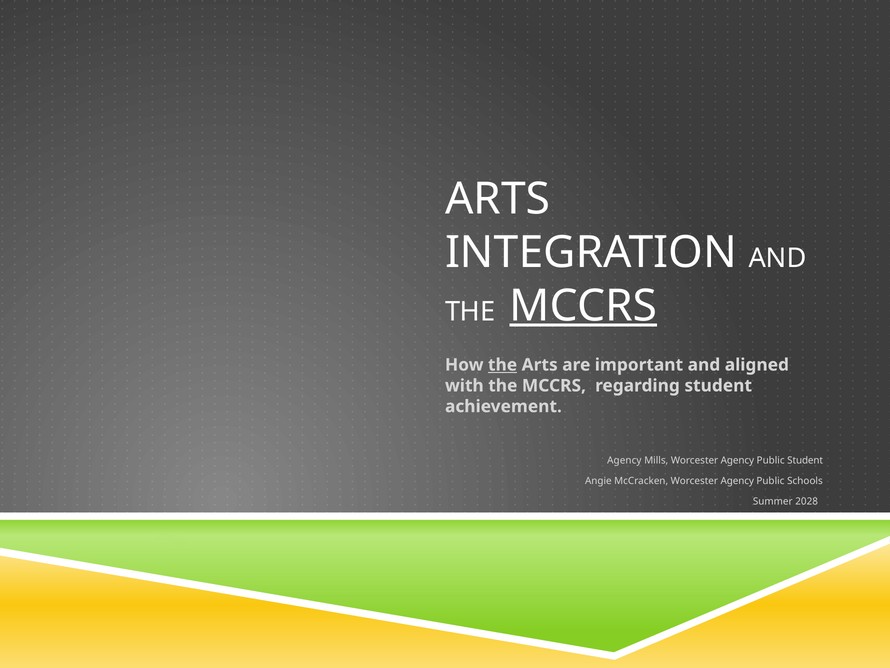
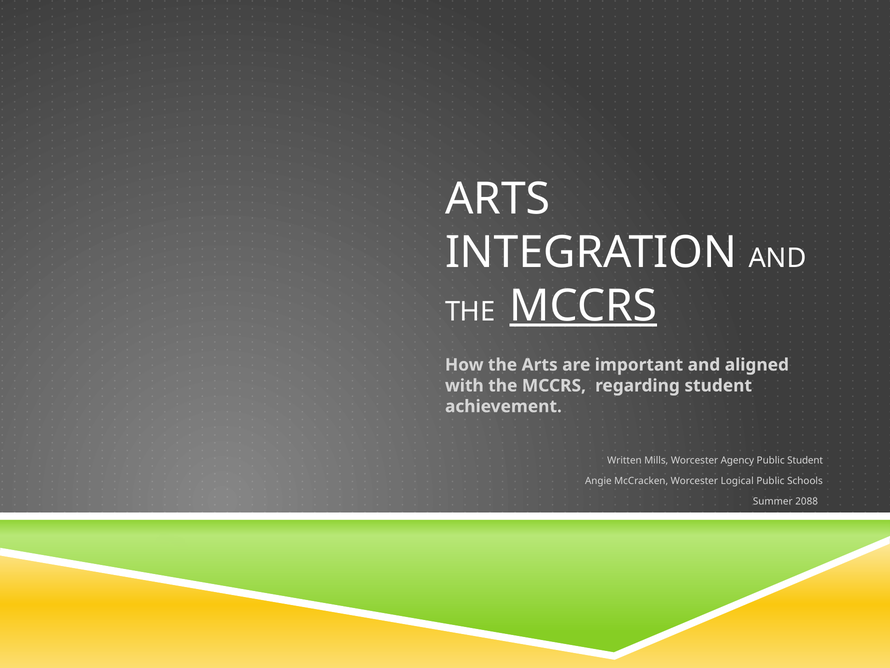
the at (503, 365) underline: present -> none
Agency at (624, 460): Agency -> Written
McCracken Worcester Agency: Agency -> Logical
2028: 2028 -> 2088
